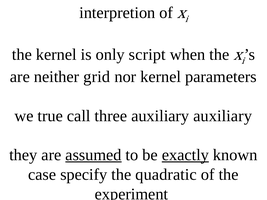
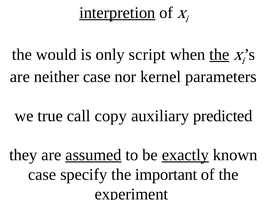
interpretion underline: none -> present
the kernel: kernel -> would
the at (219, 55) underline: none -> present
neither grid: grid -> case
three: three -> copy
auxiliary auxiliary: auxiliary -> predicted
quadratic: quadratic -> important
